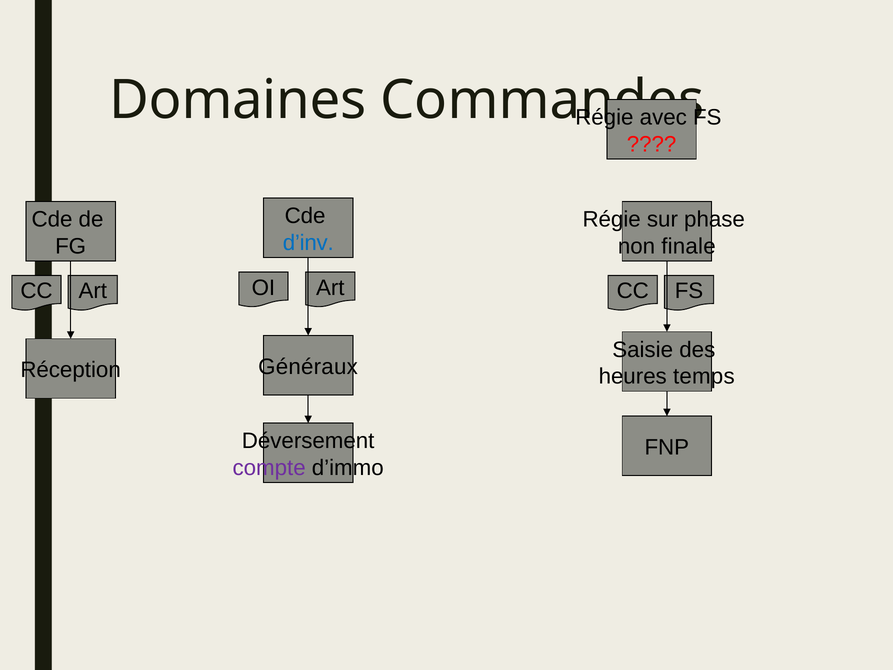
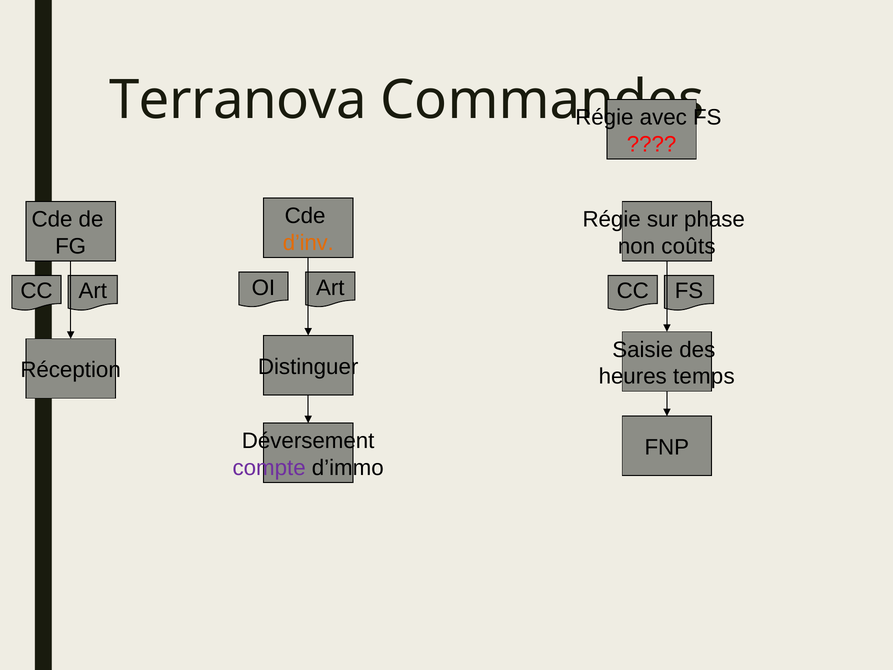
Domaines: Domaines -> Terranova
d’inv colour: blue -> orange
finale: finale -> coûts
Généraux: Généraux -> Distinguer
